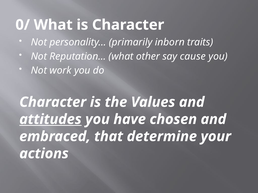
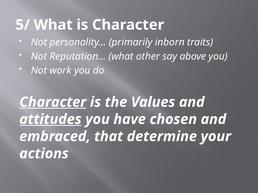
0/: 0/ -> 5/
cause: cause -> above
Character at (53, 102) underline: none -> present
